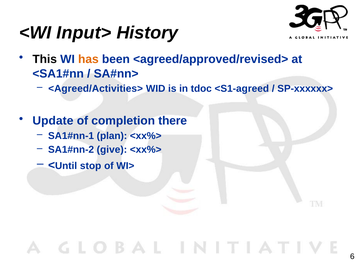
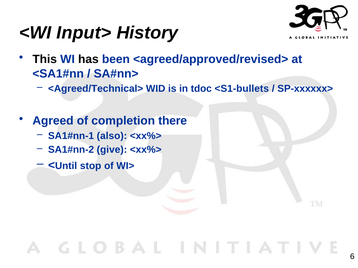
has colour: orange -> black
<Agreed/Activities>: <Agreed/Activities> -> <Agreed/Technical>
<S1-agreed: <S1-agreed -> <S1-bullets
Update: Update -> Agreed
plan: plan -> also
